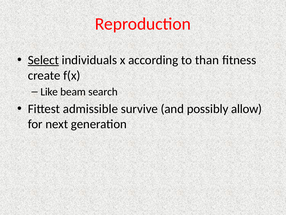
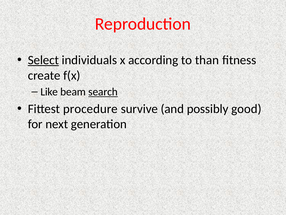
search underline: none -> present
admissible: admissible -> procedure
allow: allow -> good
